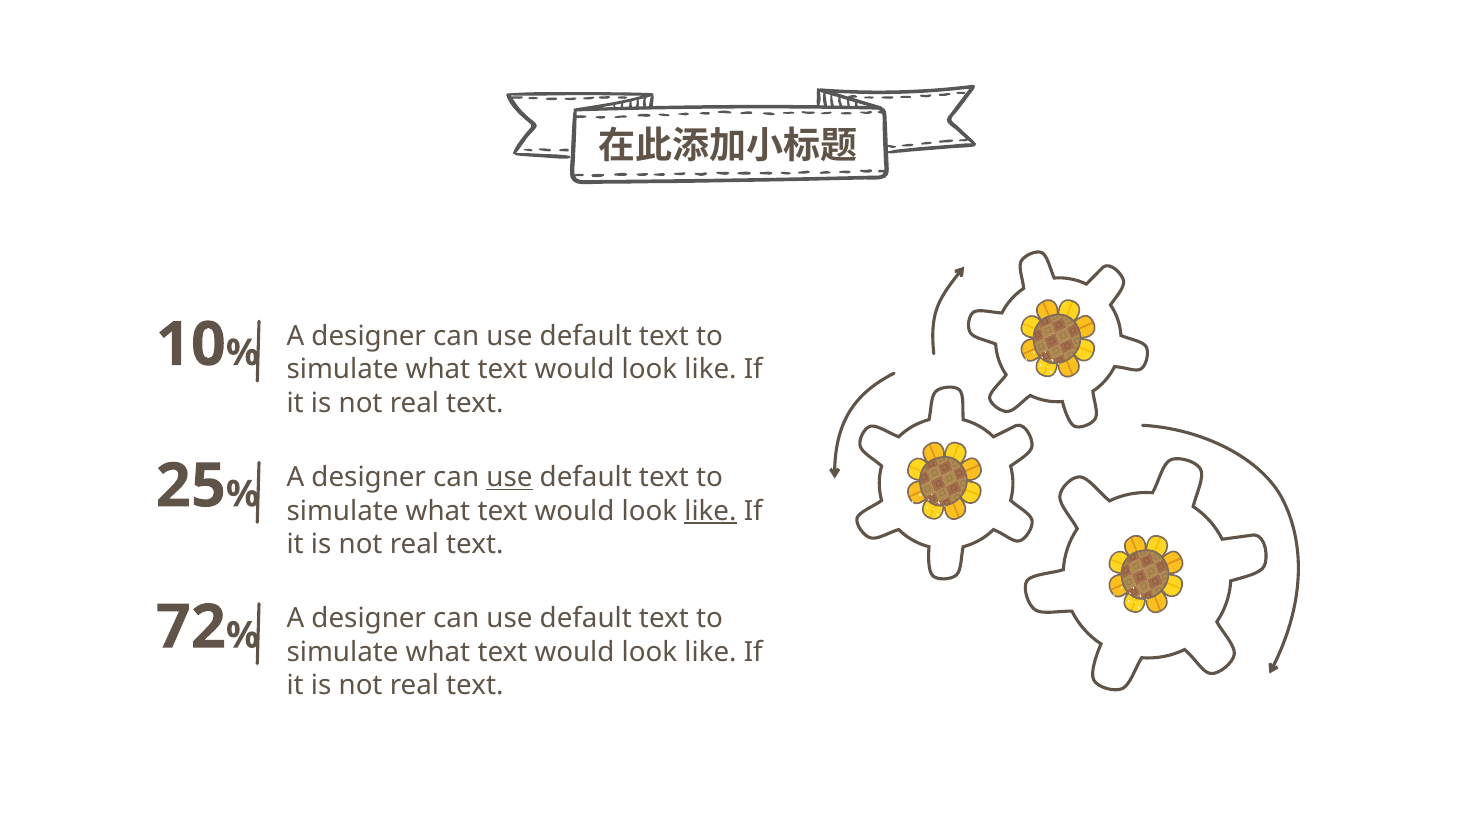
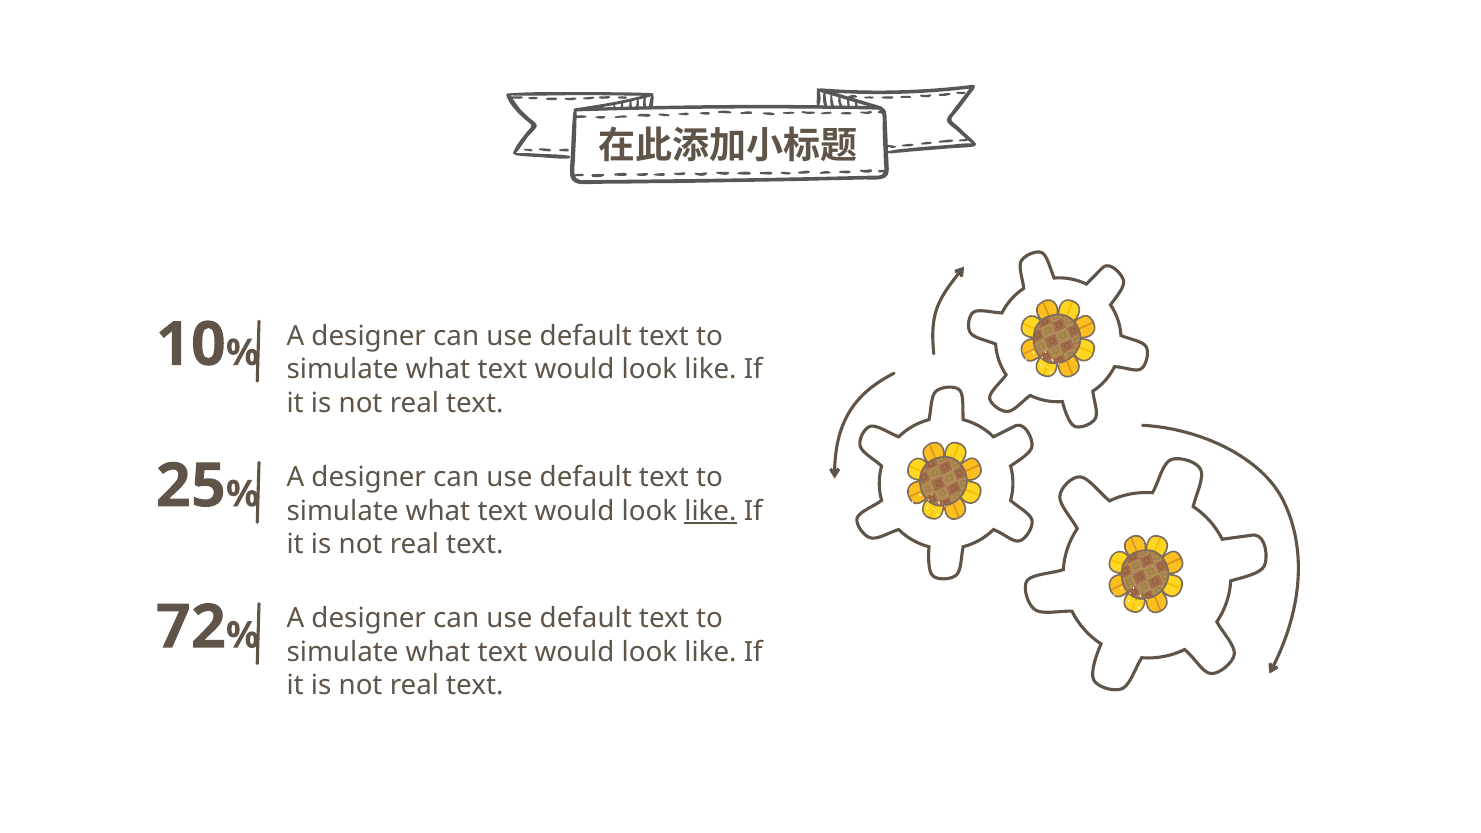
use at (509, 478) underline: present -> none
